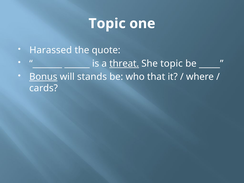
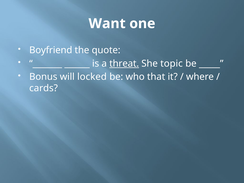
Topic at (107, 24): Topic -> Want
Harassed: Harassed -> Boyfriend
Bonus underline: present -> none
stands: stands -> locked
